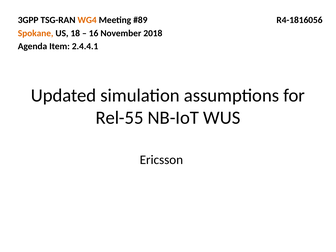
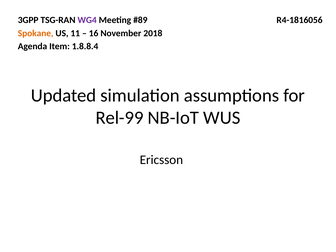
WG4 colour: orange -> purple
18: 18 -> 11
2.4.4.1: 2.4.4.1 -> 1.8.8.4
Rel-55: Rel-55 -> Rel-99
